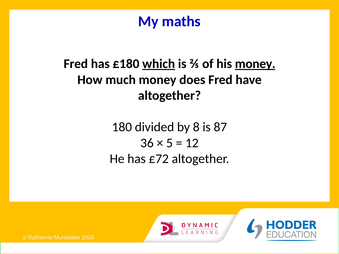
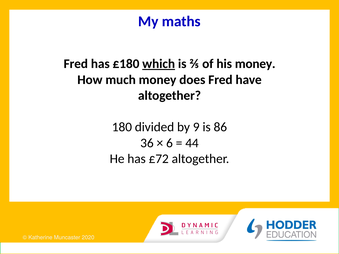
money at (255, 64) underline: present -> none
8: 8 -> 9
87: 87 -> 86
5: 5 -> 6
12: 12 -> 44
